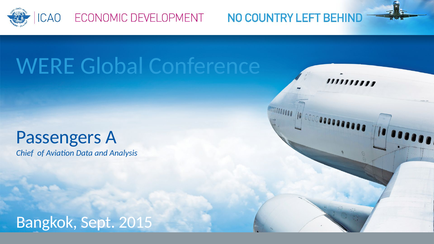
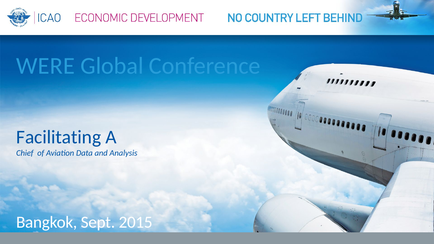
Passengers: Passengers -> Facilitating
